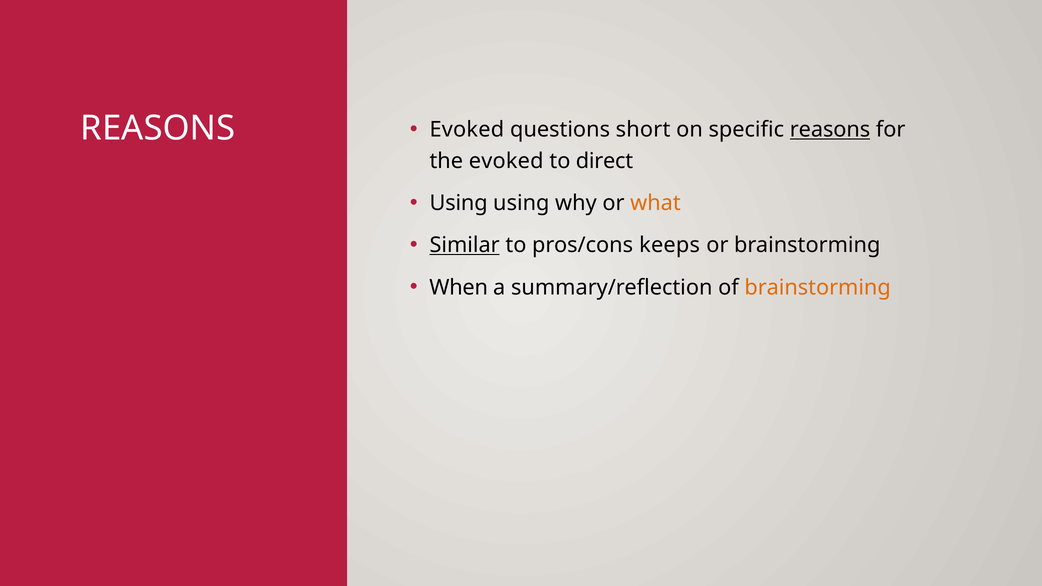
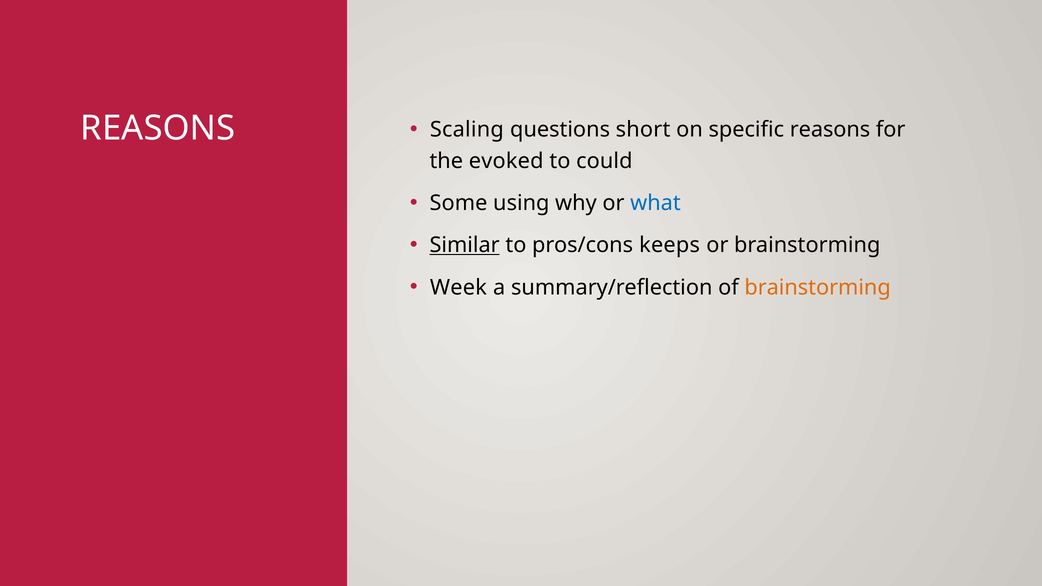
Evoked at (467, 130): Evoked -> Scaling
reasons at (830, 130) underline: present -> none
direct: direct -> could
Using at (459, 203): Using -> Some
what colour: orange -> blue
When: When -> Week
